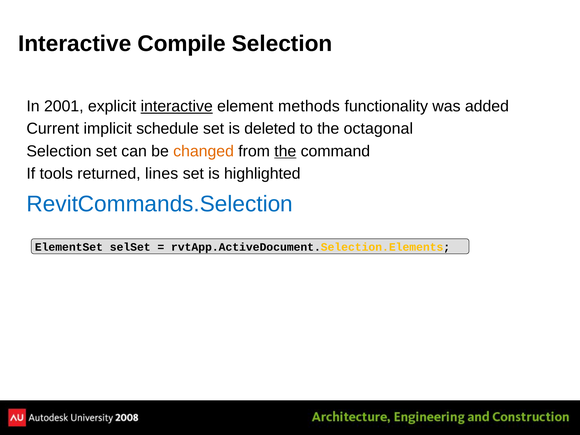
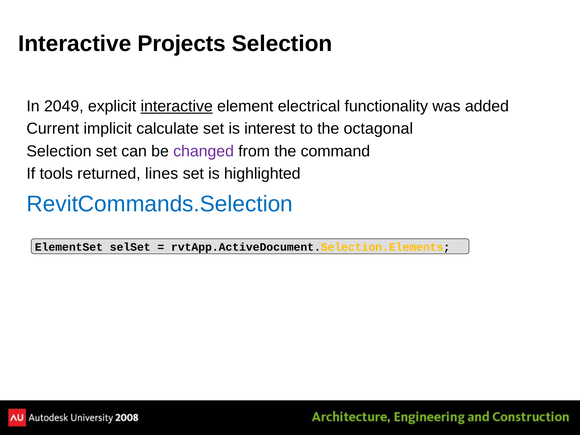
Compile: Compile -> Projects
2001: 2001 -> 2049
methods: methods -> electrical
schedule: schedule -> calculate
deleted: deleted -> interest
changed colour: orange -> purple
the at (285, 151) underline: present -> none
